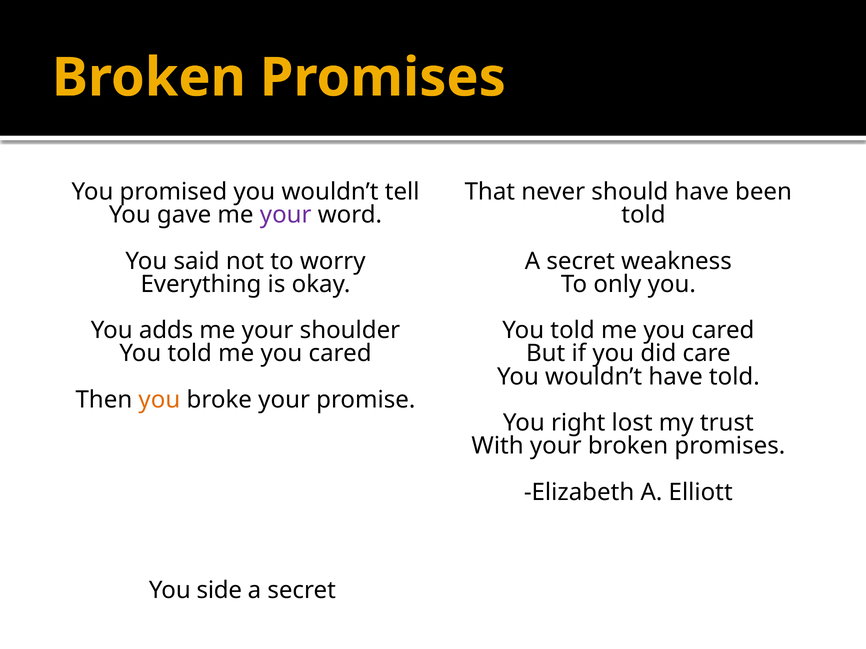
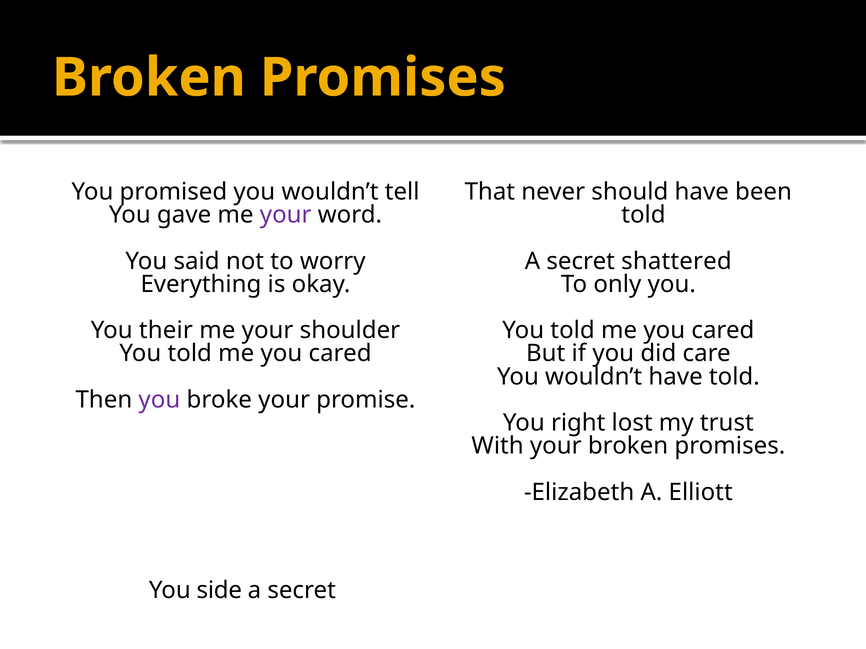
weakness: weakness -> shattered
adds: adds -> their
you at (159, 400) colour: orange -> purple
